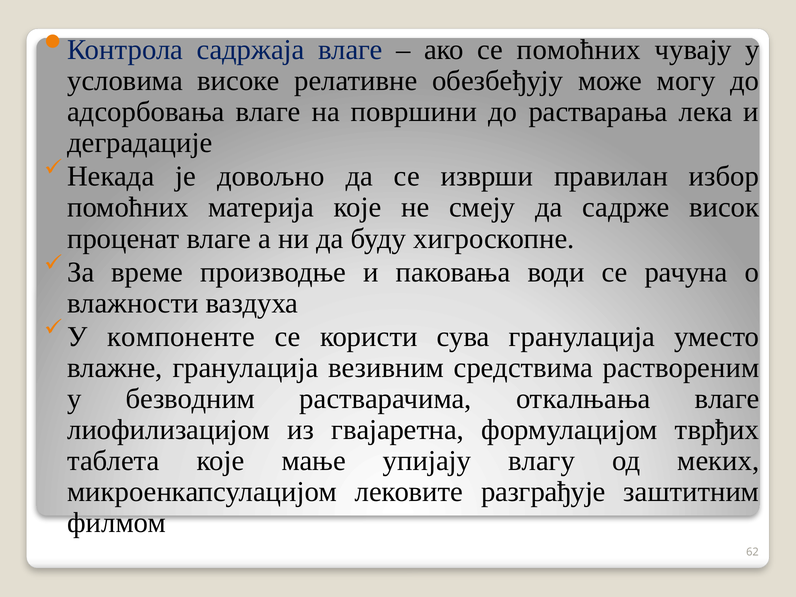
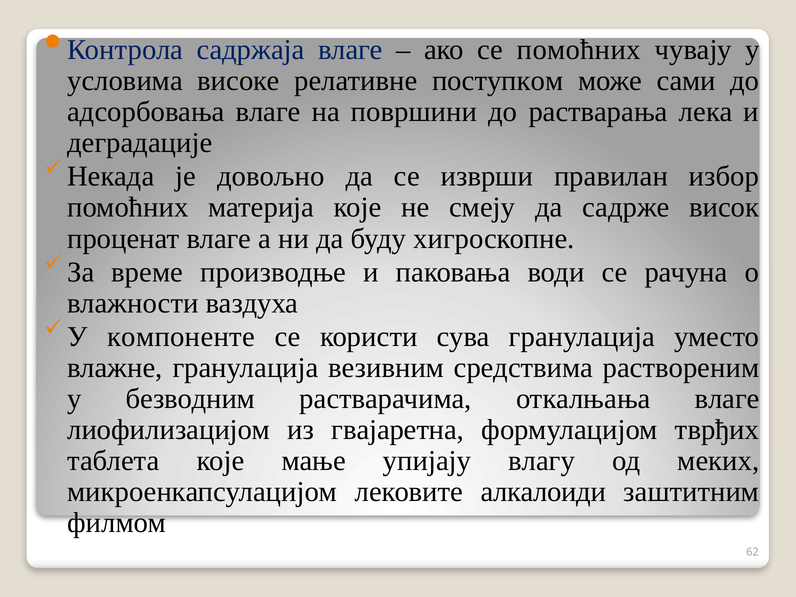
обезбеђују: обезбеђују -> поступком
могу: могу -> сами
разграђује: разграђује -> алкалоиди
